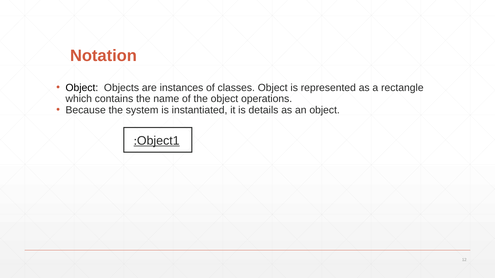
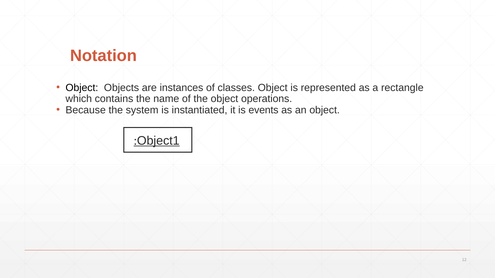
details: details -> events
